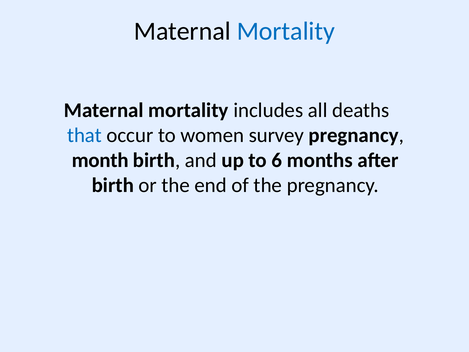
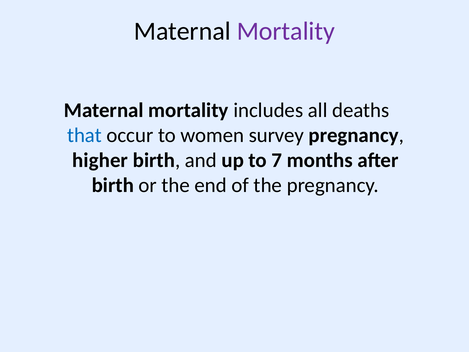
Mortality at (286, 31) colour: blue -> purple
month: month -> higher
6: 6 -> 7
